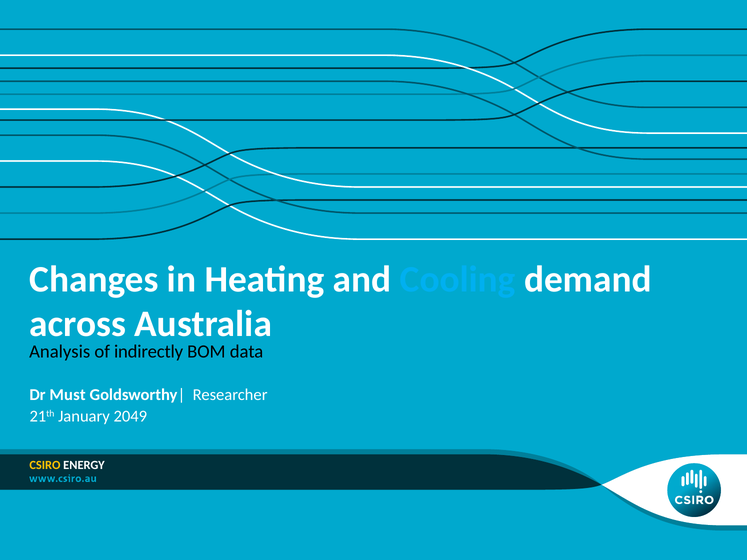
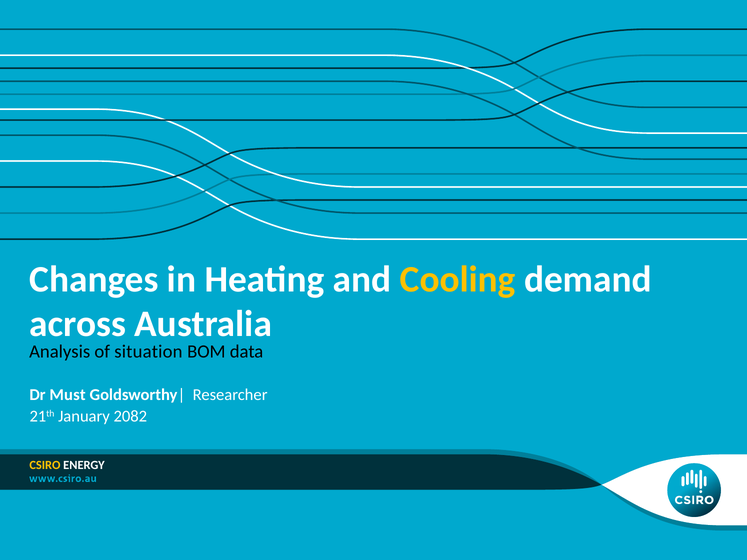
Cooling colour: light blue -> yellow
indirectly: indirectly -> situation
2049: 2049 -> 2082
